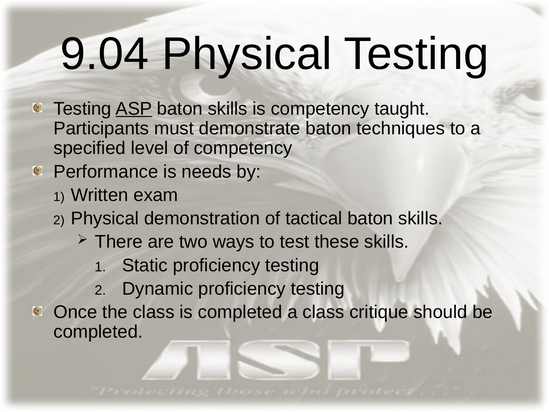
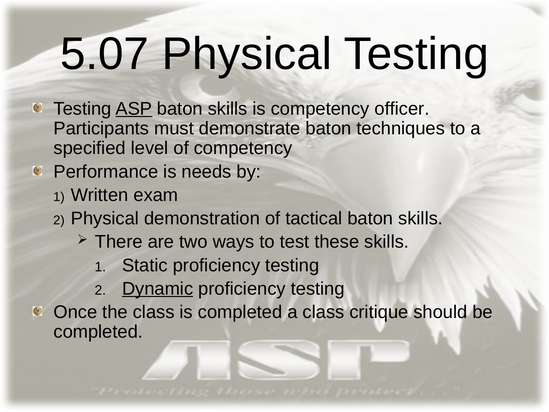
9.04: 9.04 -> 5.07
taught: taught -> officer
Dynamic underline: none -> present
